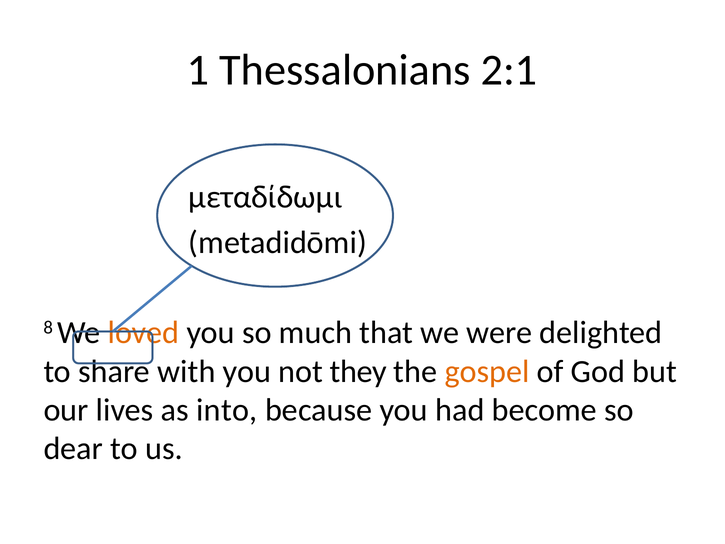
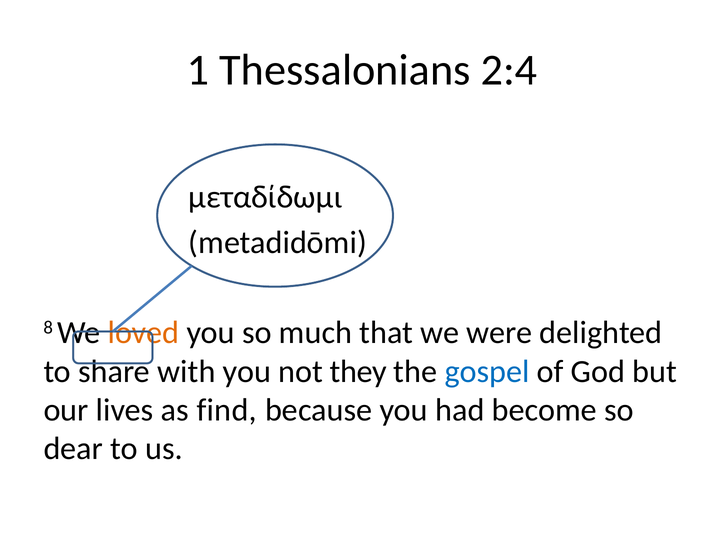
2:1: 2:1 -> 2:4
gospel colour: orange -> blue
into: into -> find
